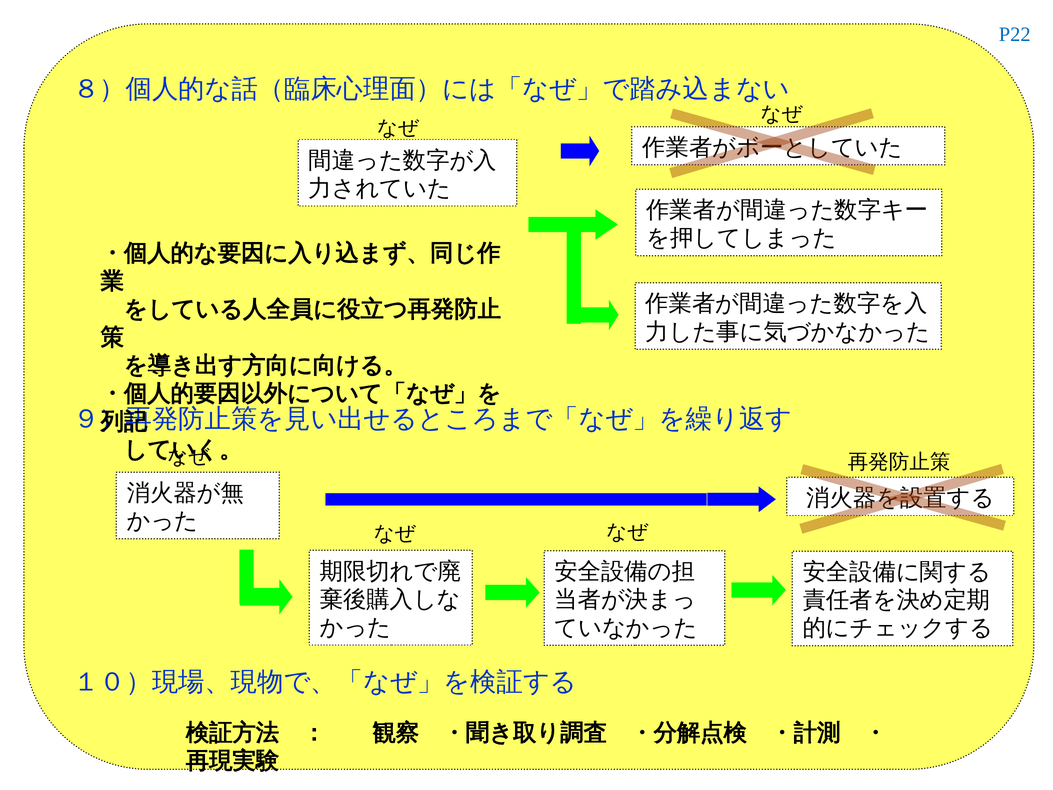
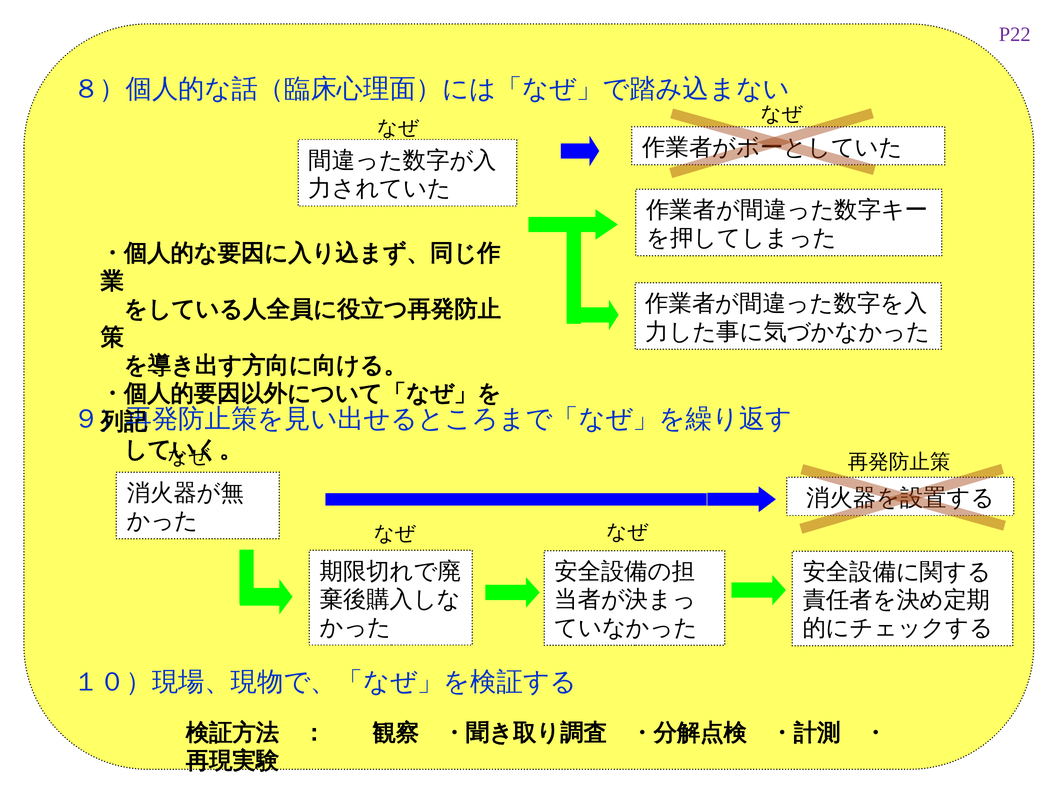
P22 colour: blue -> purple
